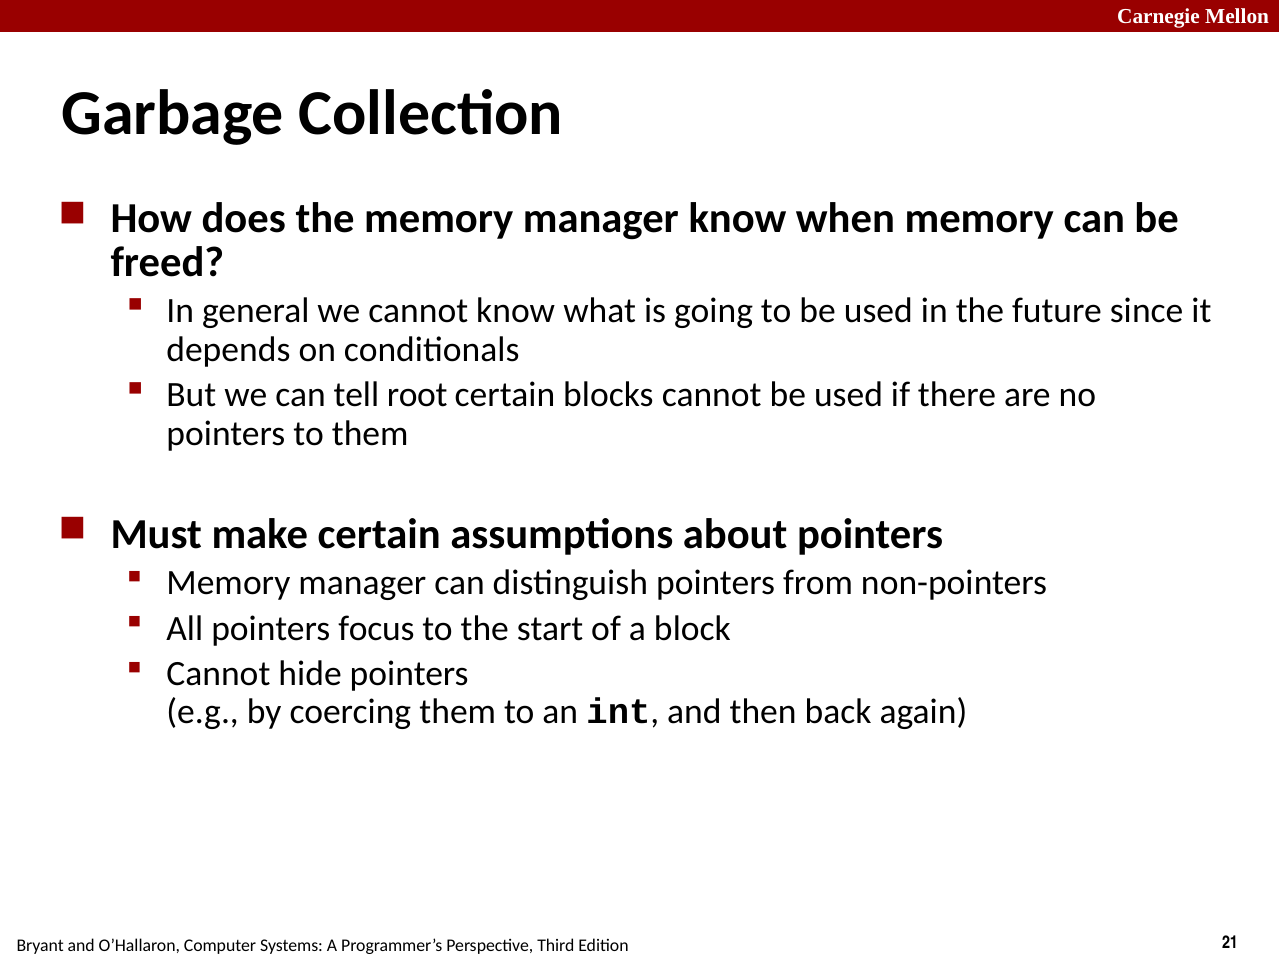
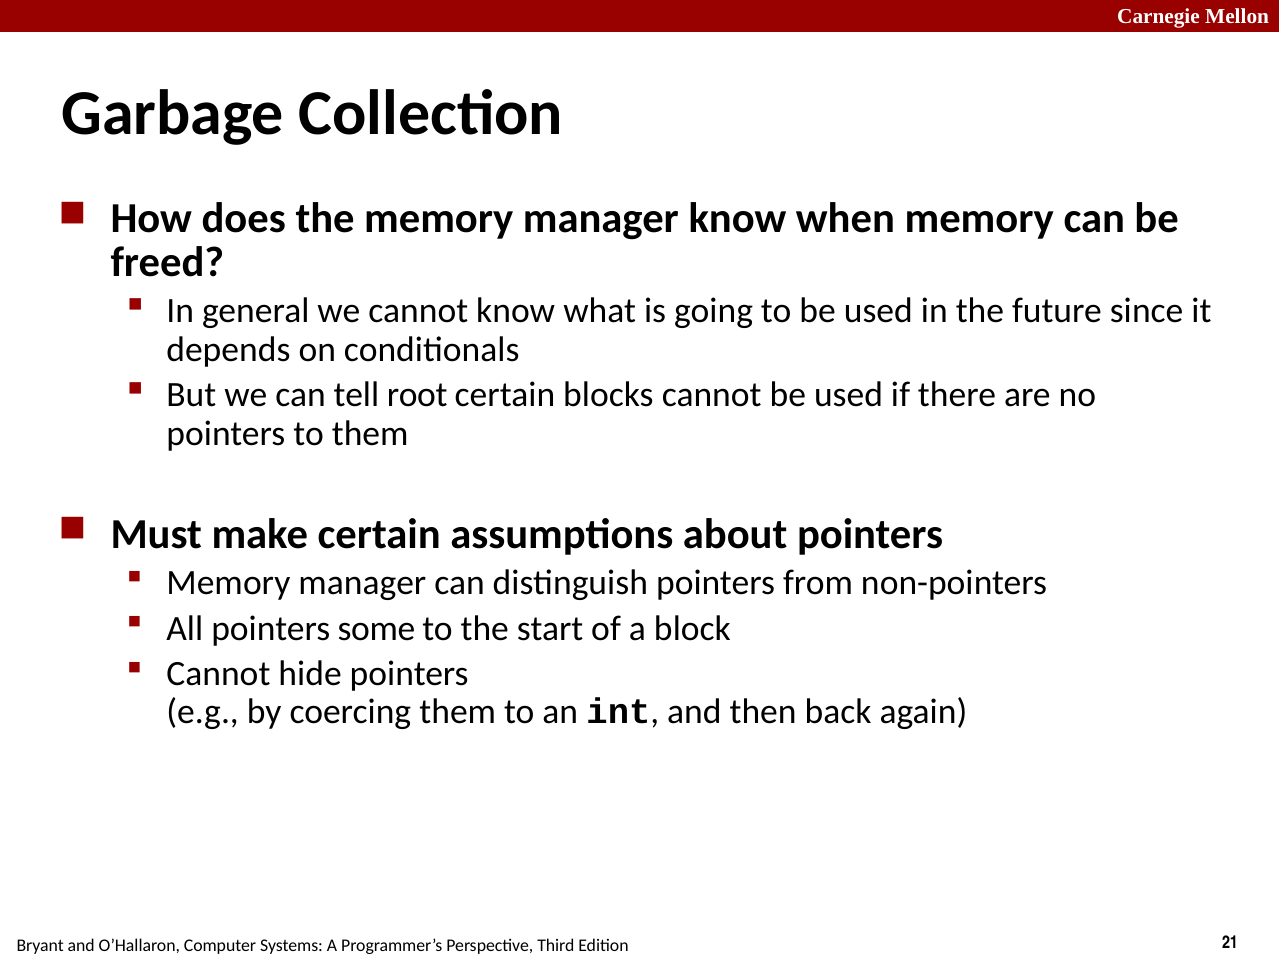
focus: focus -> some
